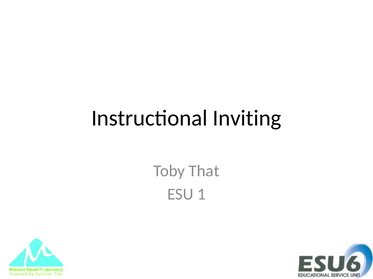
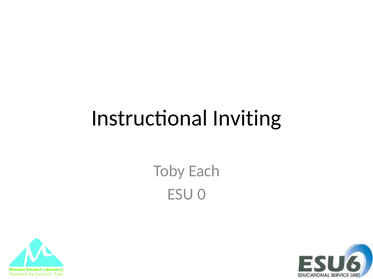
That: That -> Each
1: 1 -> 0
